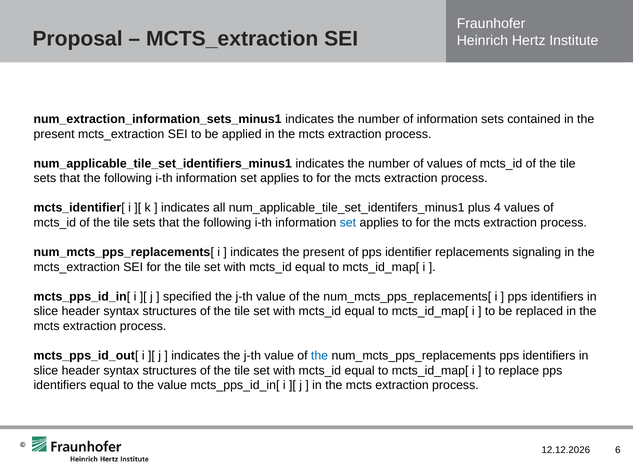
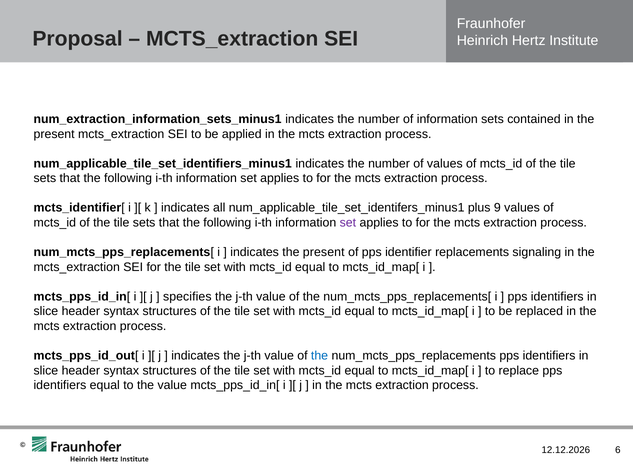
4: 4 -> 9
set at (348, 223) colour: blue -> purple
specified: specified -> specifies
